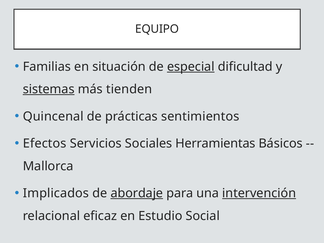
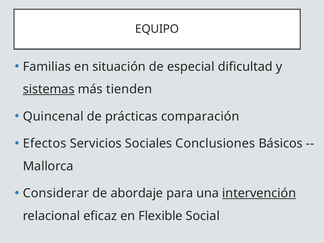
especial underline: present -> none
sentimientos: sentimientos -> comparación
Herramientas: Herramientas -> Conclusiones
Implicados: Implicados -> Considerar
abordaje underline: present -> none
Estudio: Estudio -> Flexible
